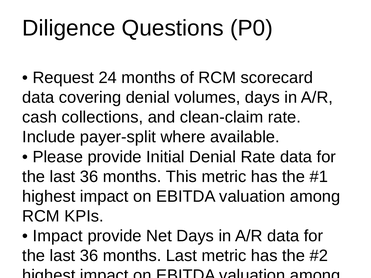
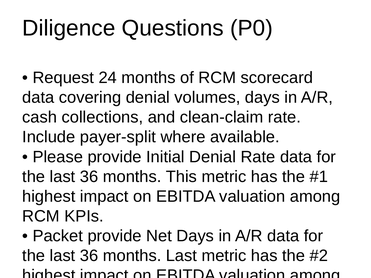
Impact at (58, 236): Impact -> Packet
